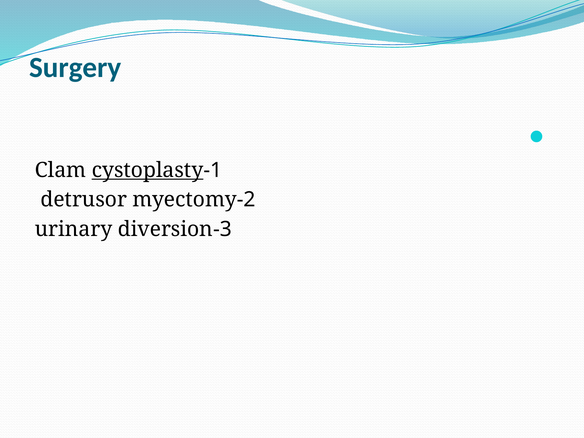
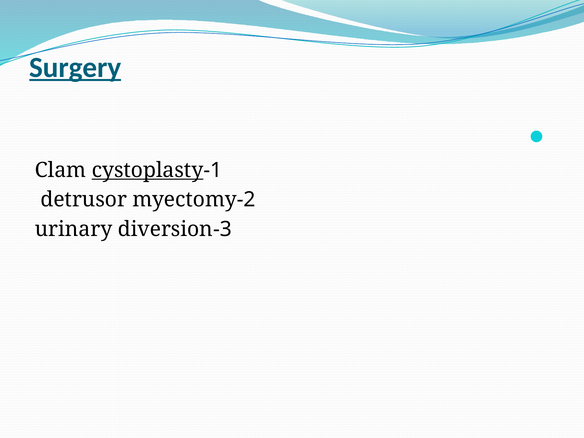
Surgery underline: none -> present
